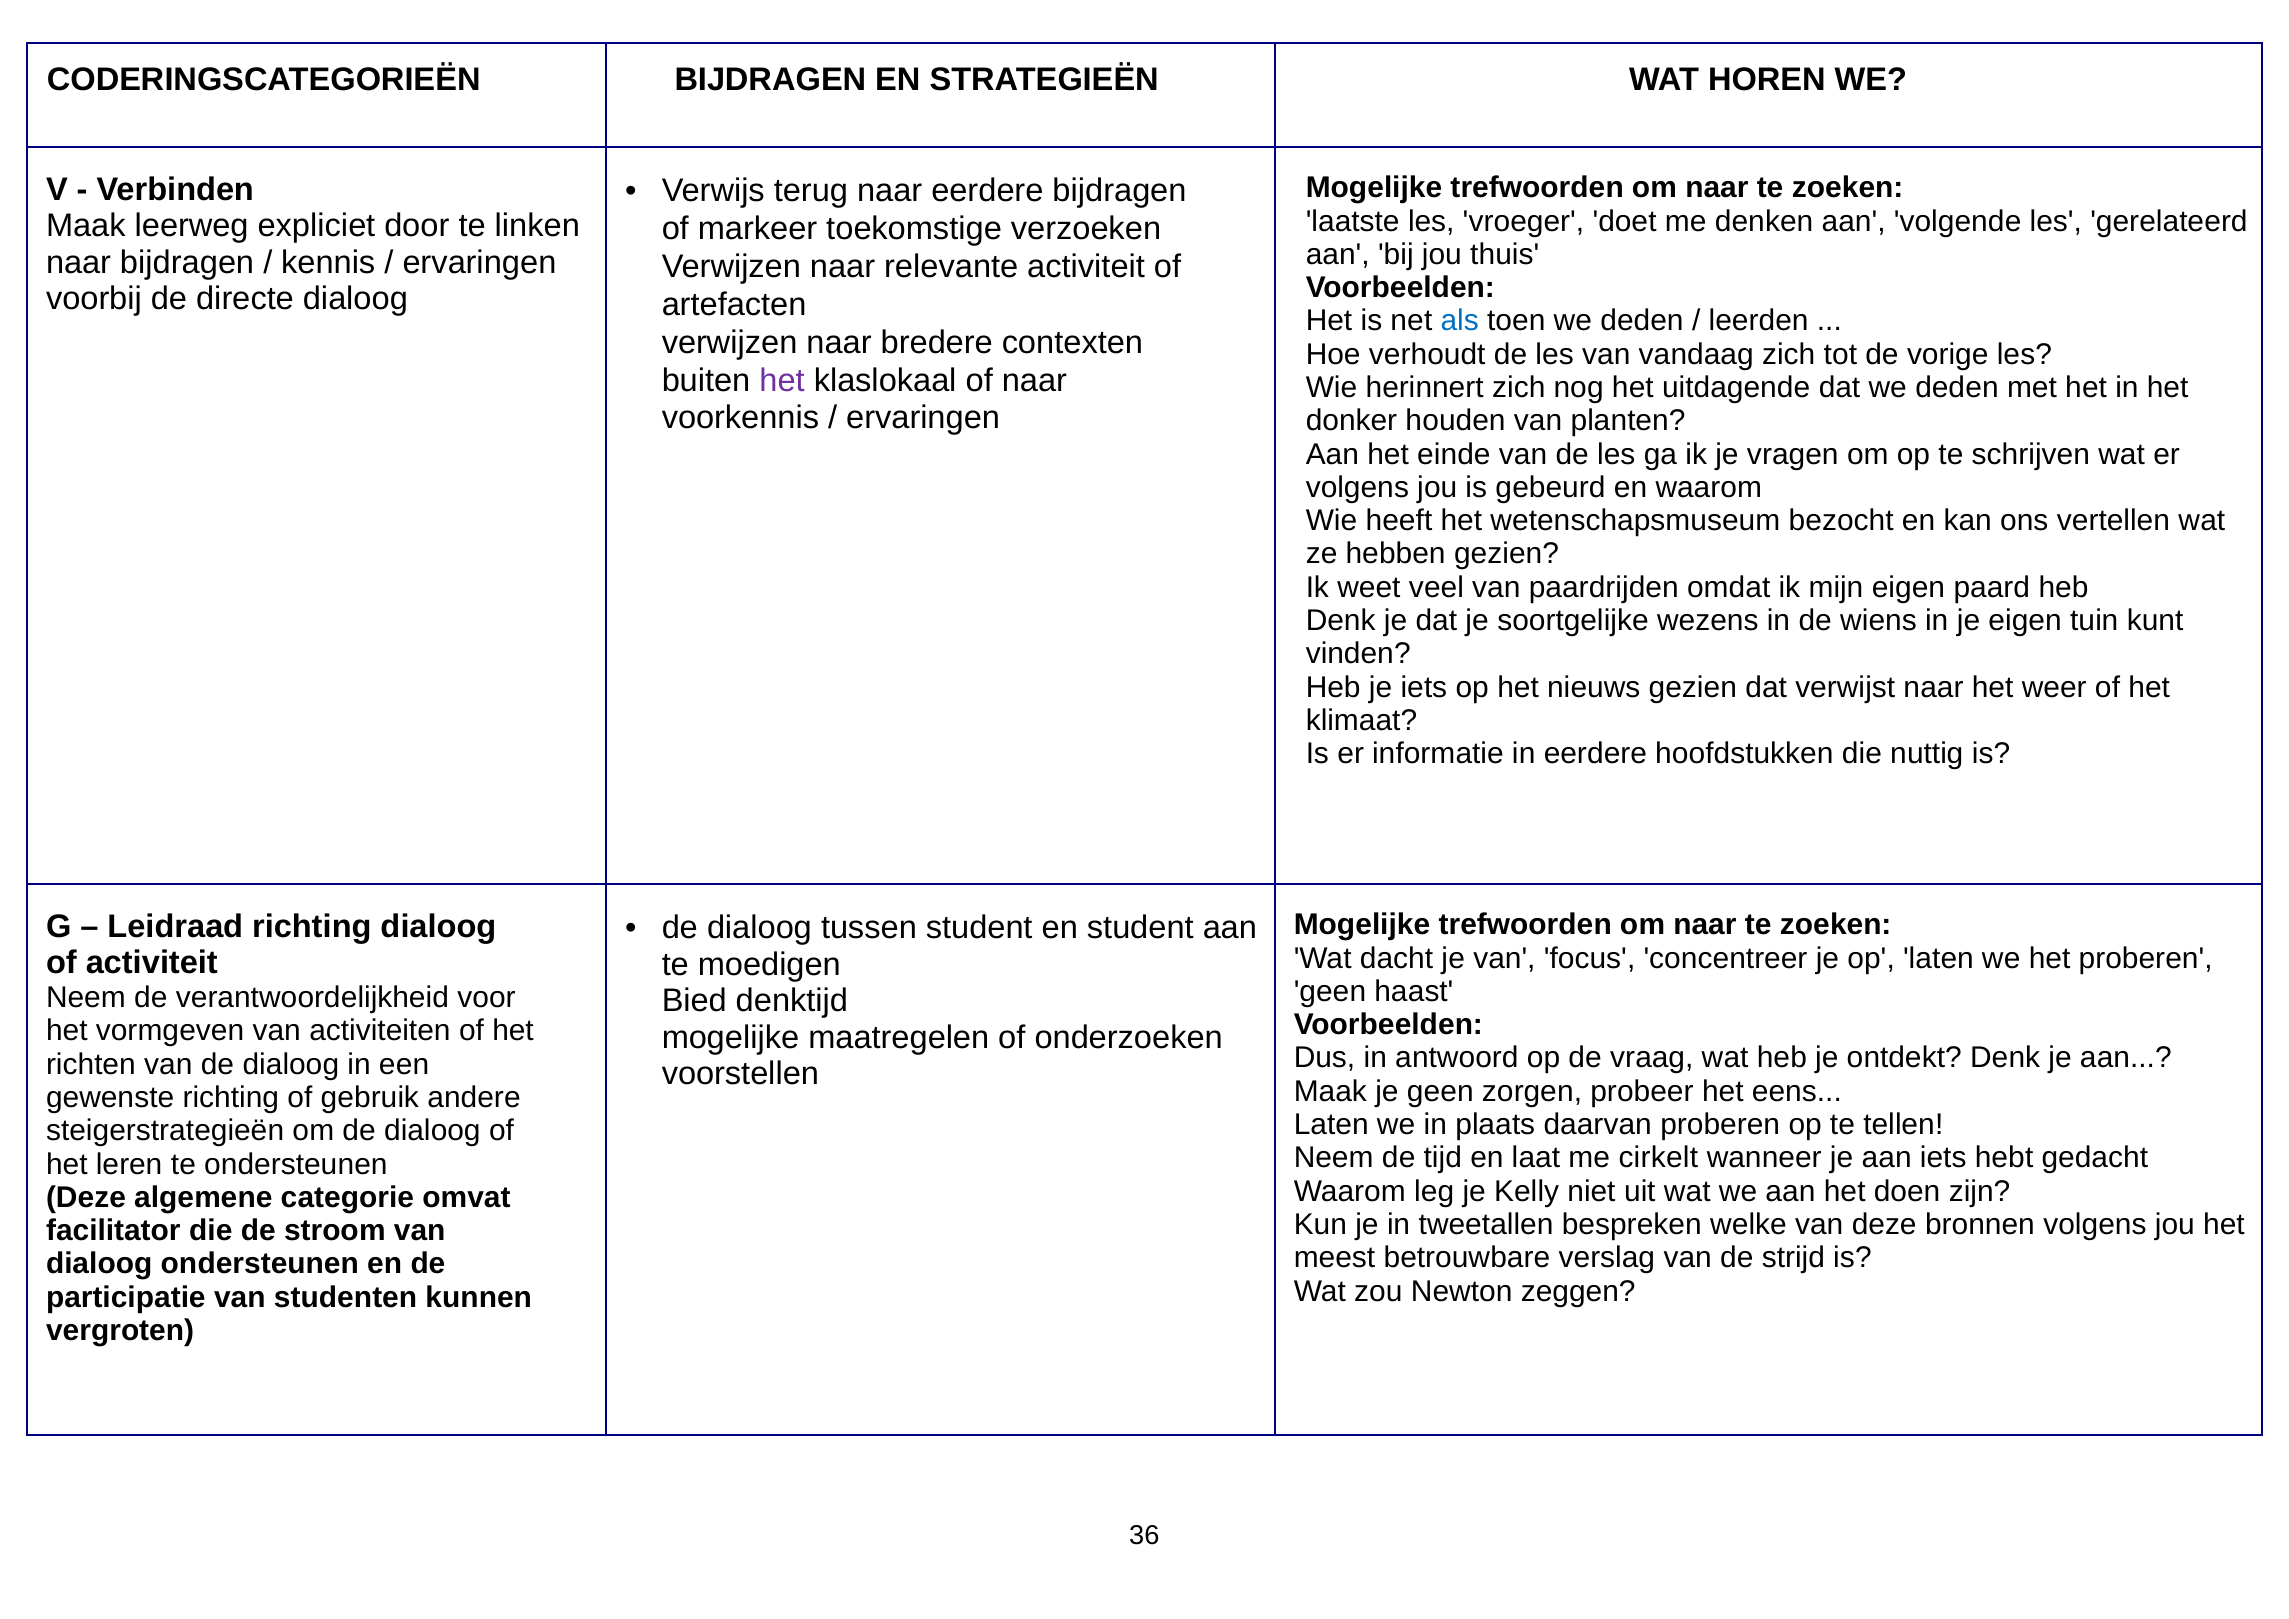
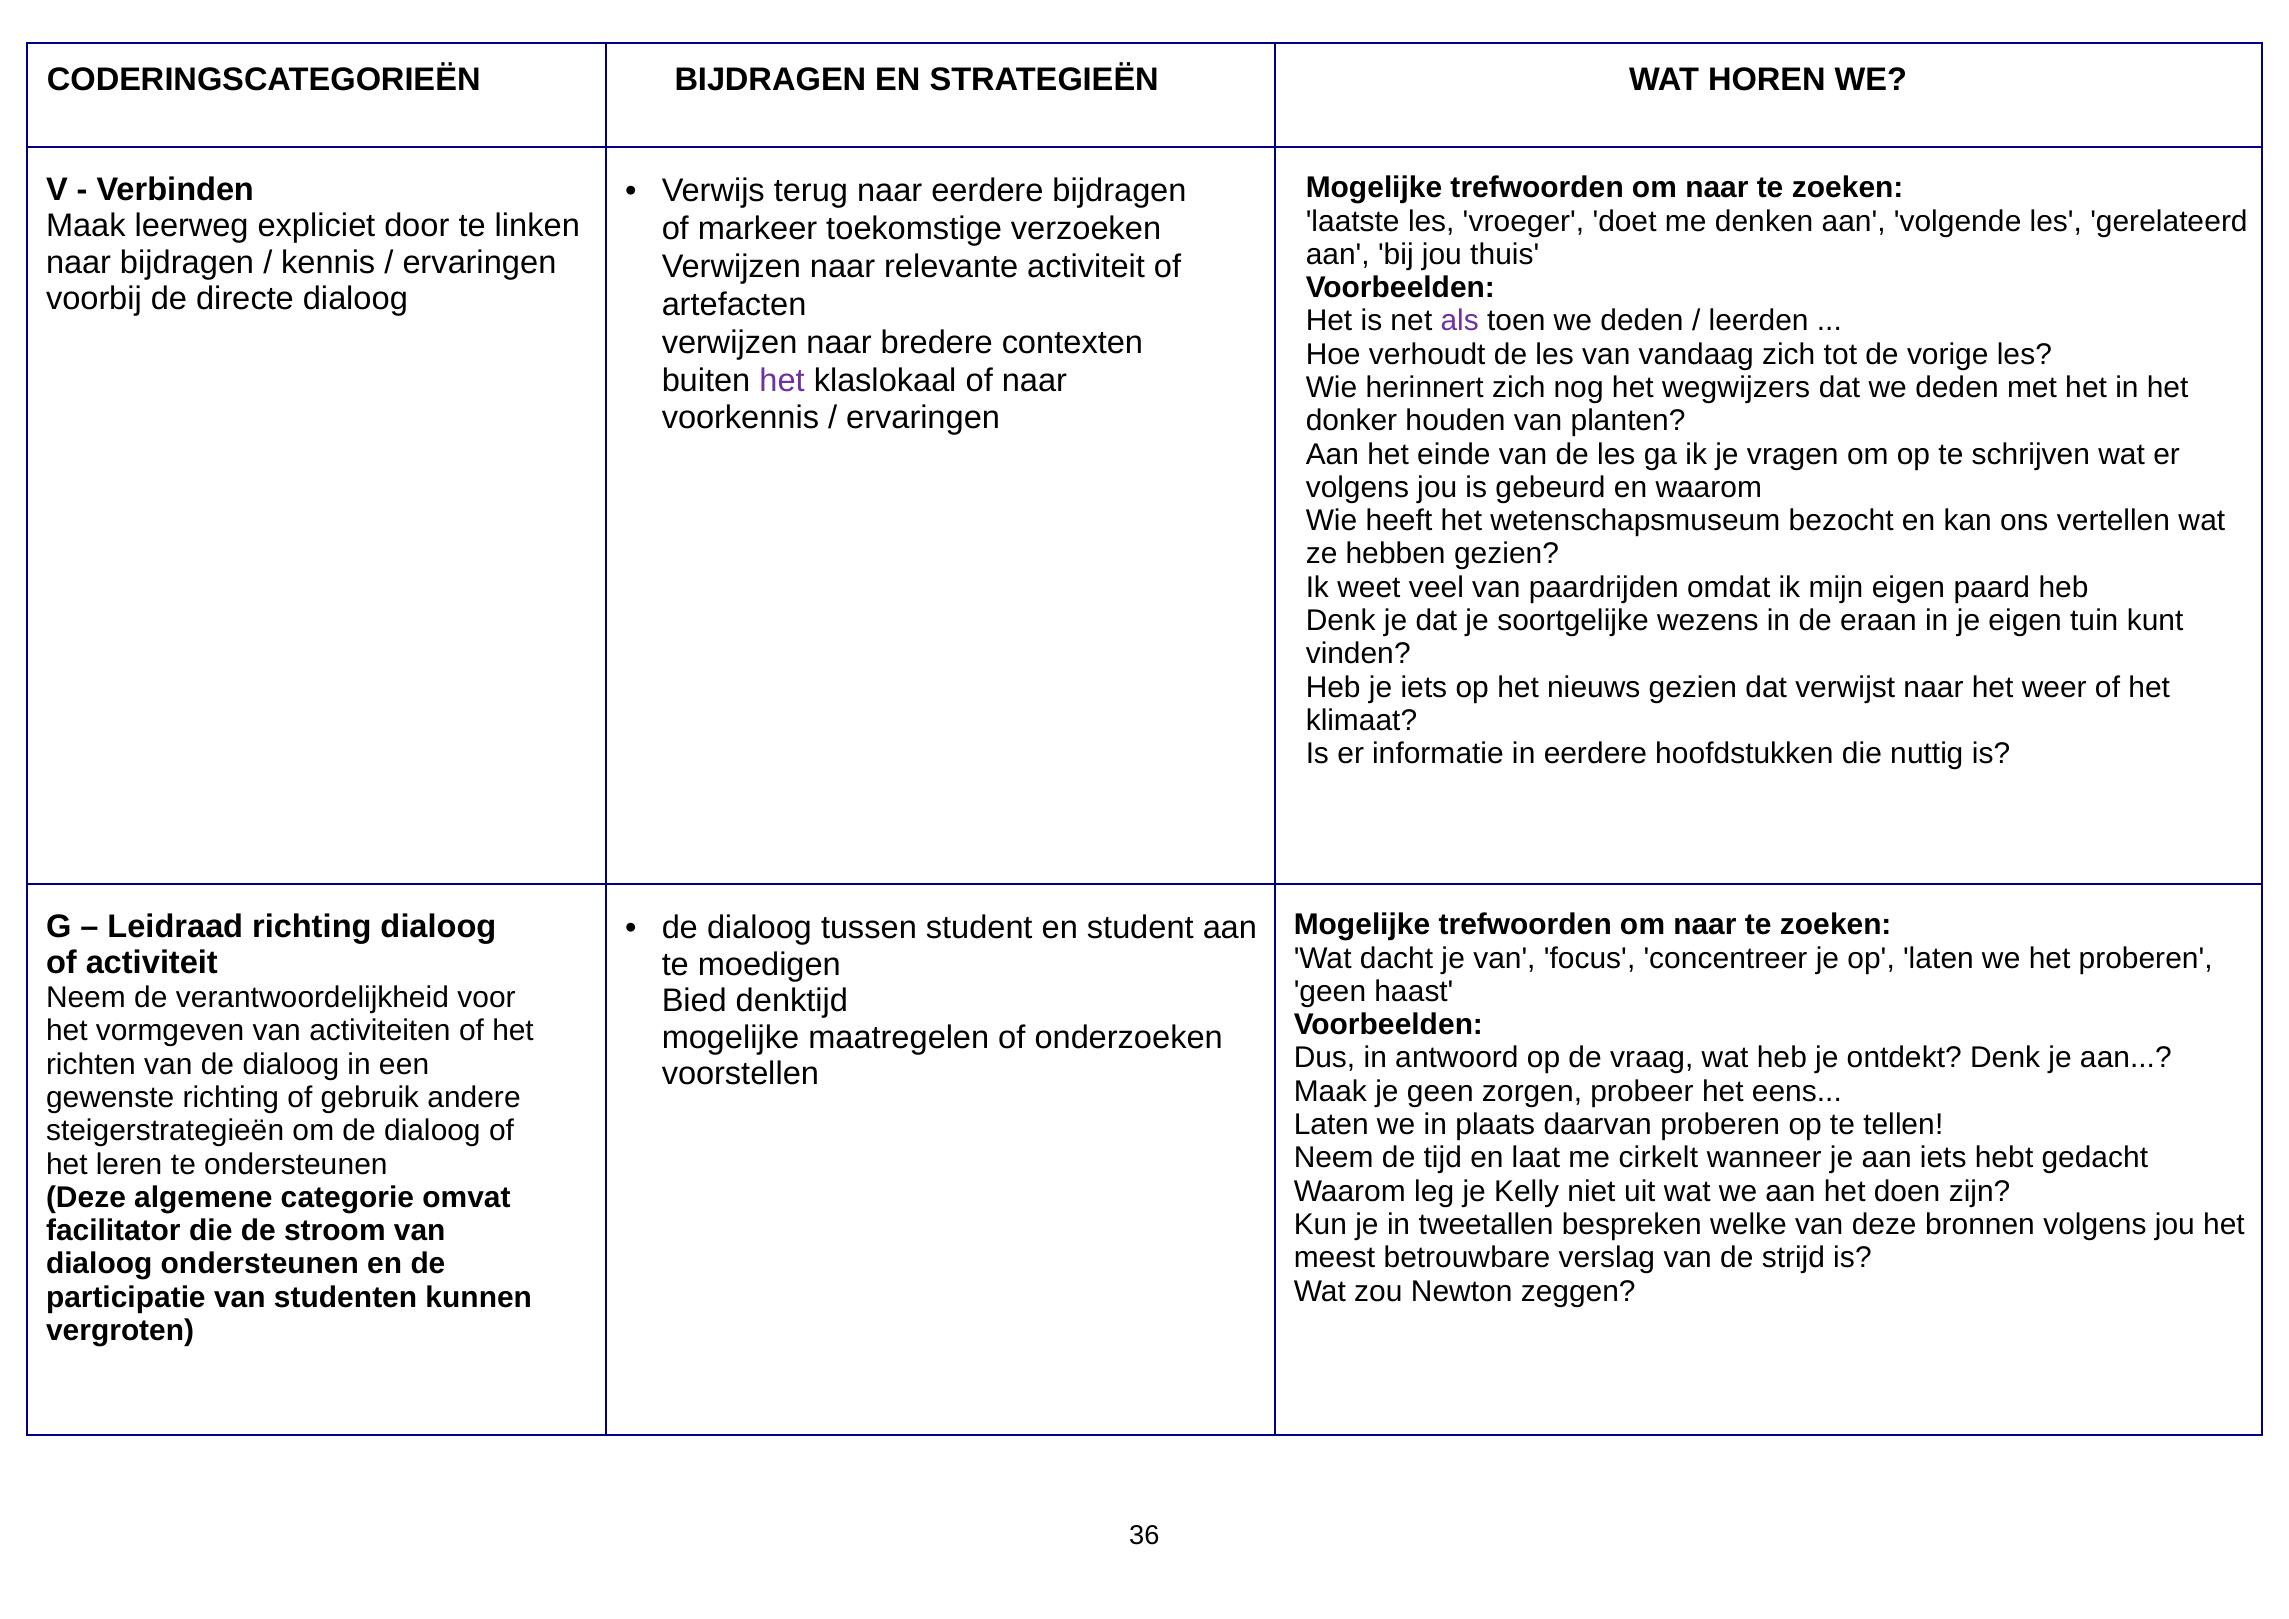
als colour: blue -> purple
uitdagende: uitdagende -> wegwijzers
wiens: wiens -> eraan
